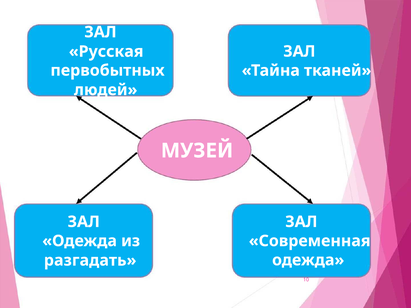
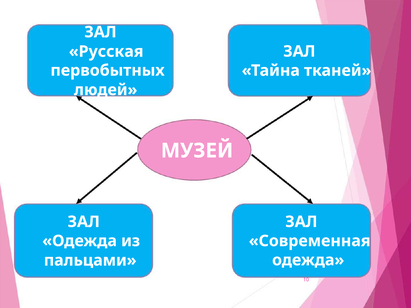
разгадать: разгадать -> пальцами
